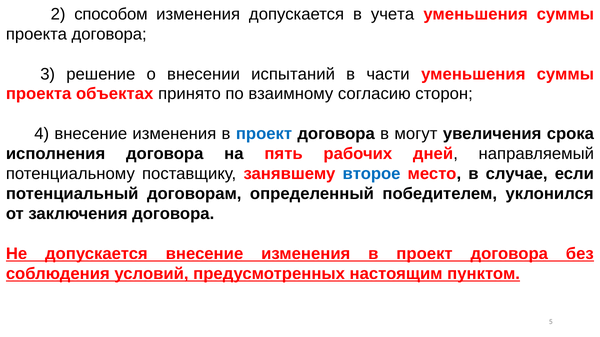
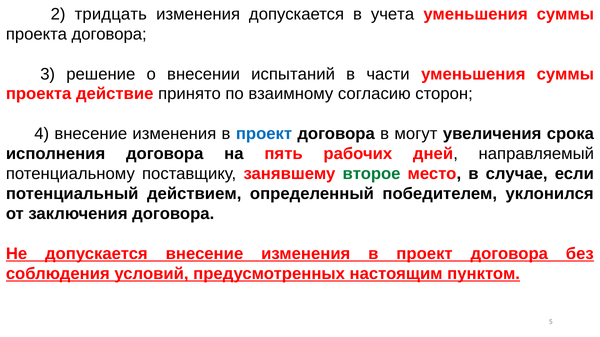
способом: способом -> тридцать
объектах: объектах -> действие
второе colour: blue -> green
договорам: договорам -> действием
